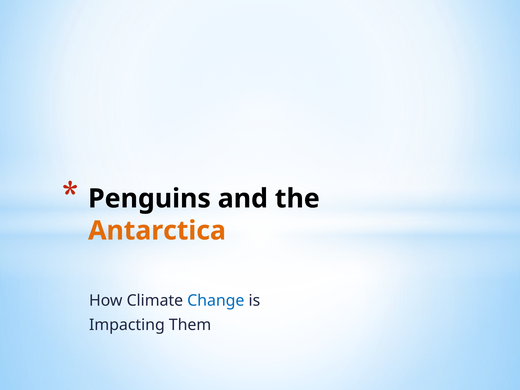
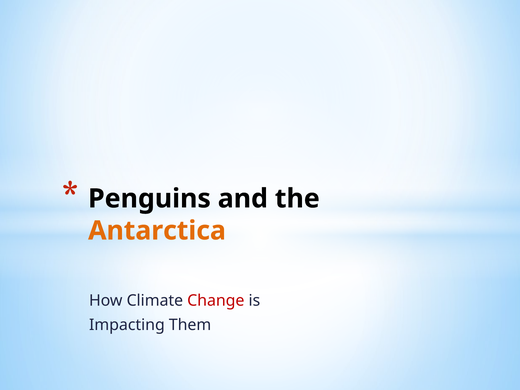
Change colour: blue -> red
